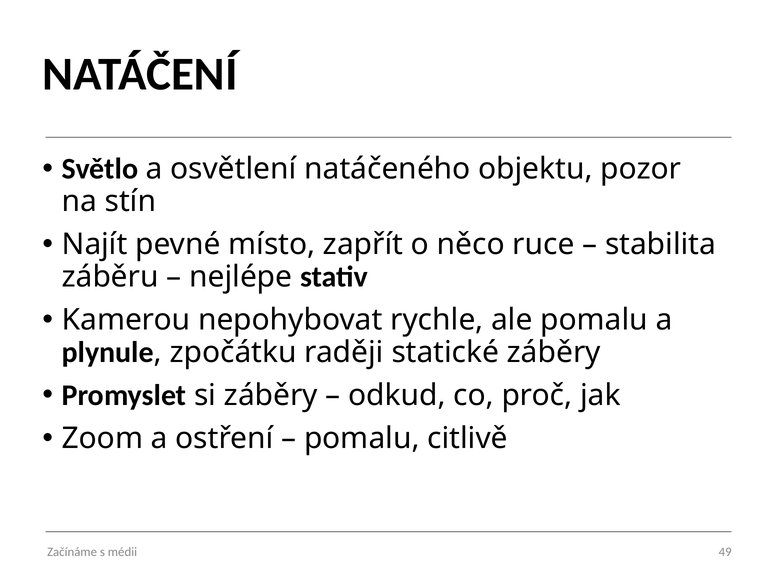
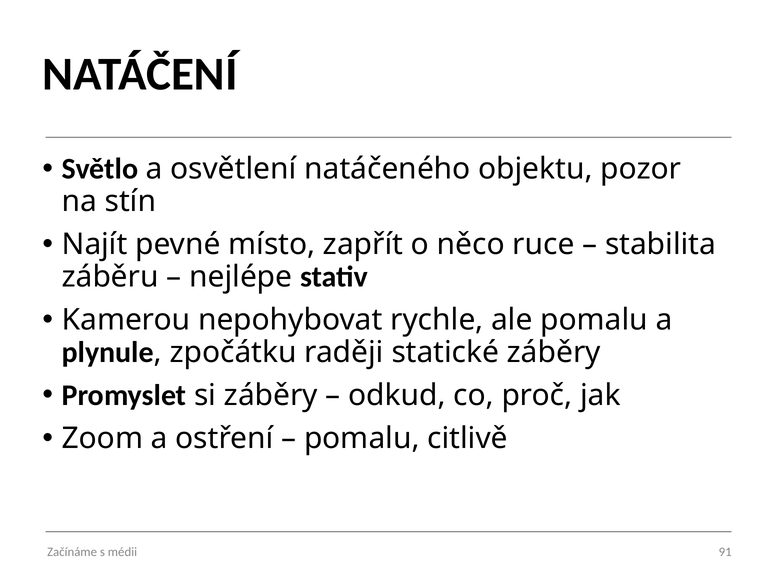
49: 49 -> 91
